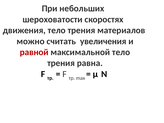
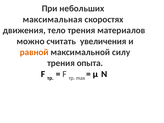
шероховатости: шероховатости -> максимальная
равной colour: red -> orange
максимальной тело: тело -> силу
равна: равна -> опыта
